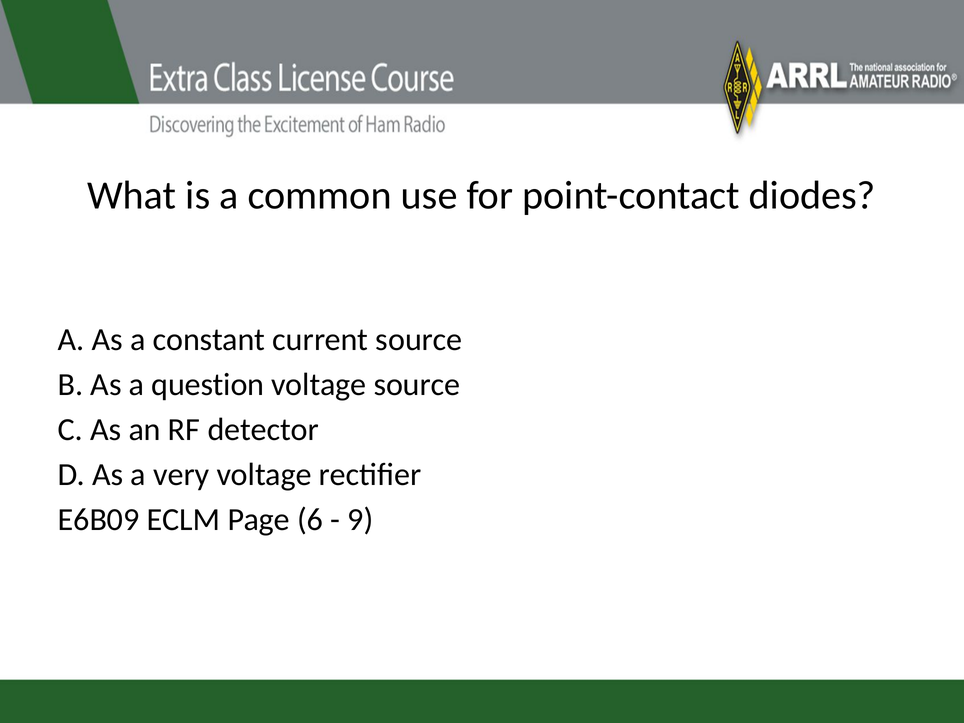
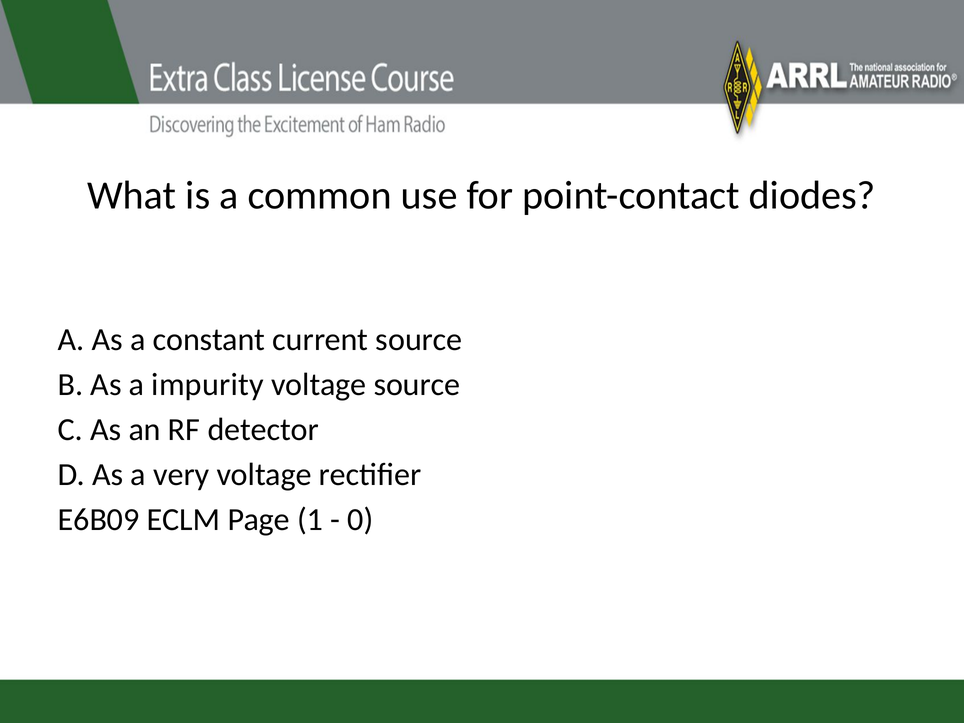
question: question -> impurity
6: 6 -> 1
9: 9 -> 0
